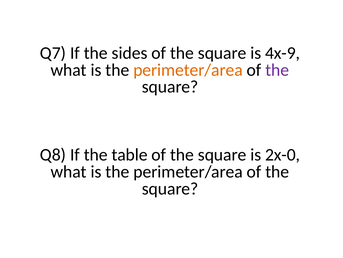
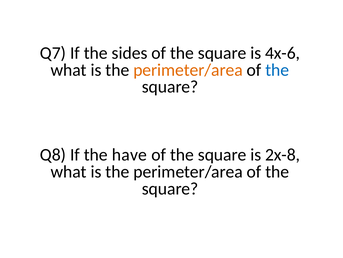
4x-9: 4x-9 -> 4x-6
the at (277, 70) colour: purple -> blue
table: table -> have
2x-0: 2x-0 -> 2x-8
